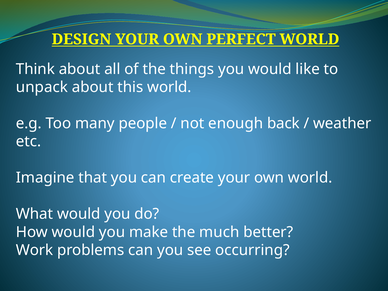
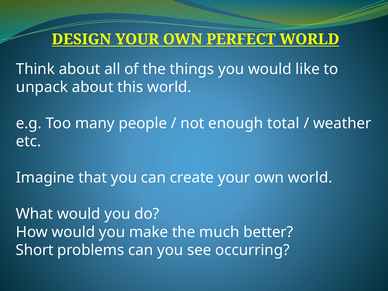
back: back -> total
Work: Work -> Short
